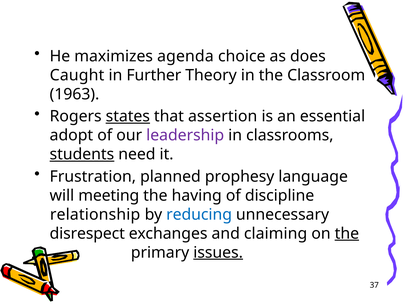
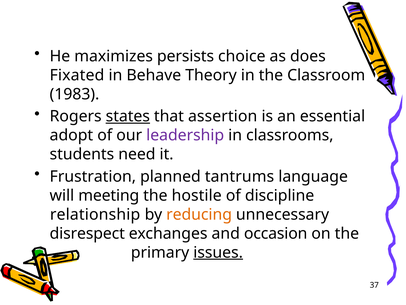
agenda: agenda -> persists
Caught: Caught -> Fixated
Further: Further -> Behave
1963: 1963 -> 1983
students underline: present -> none
prophesy: prophesy -> tantrums
having: having -> hostile
reducing colour: blue -> orange
claiming: claiming -> occasion
the at (347, 233) underline: present -> none
